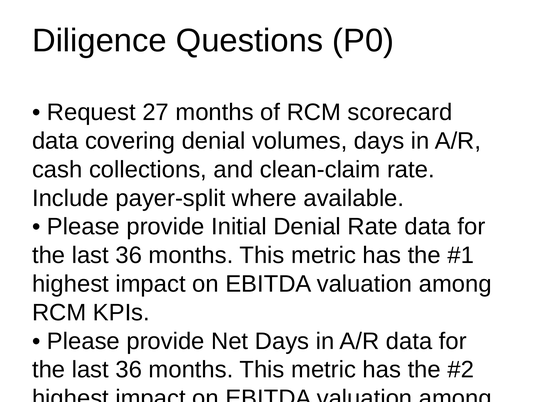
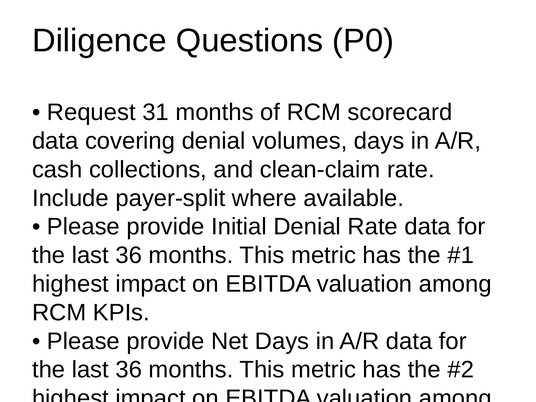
27: 27 -> 31
